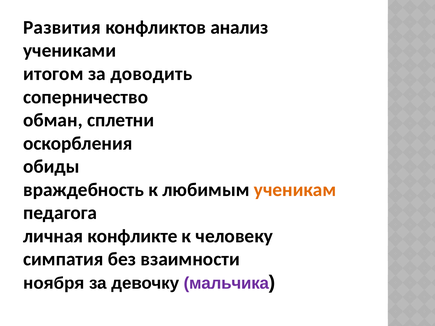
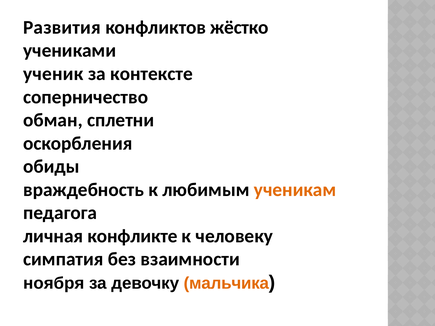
анализ: анализ -> жёстко
итогом: итогом -> ученик
доводить: доводить -> контексте
мальчика colour: purple -> orange
